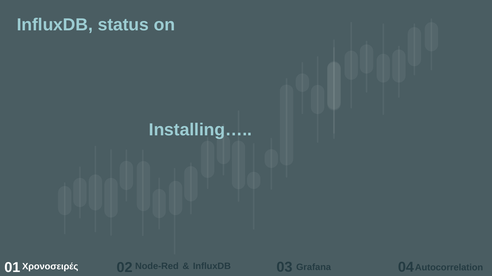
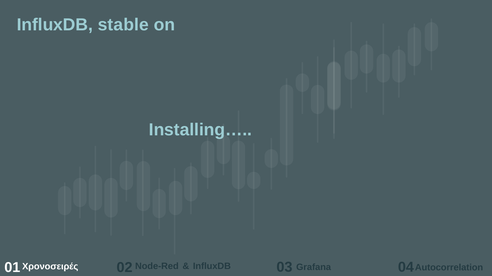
status: status -> stable
